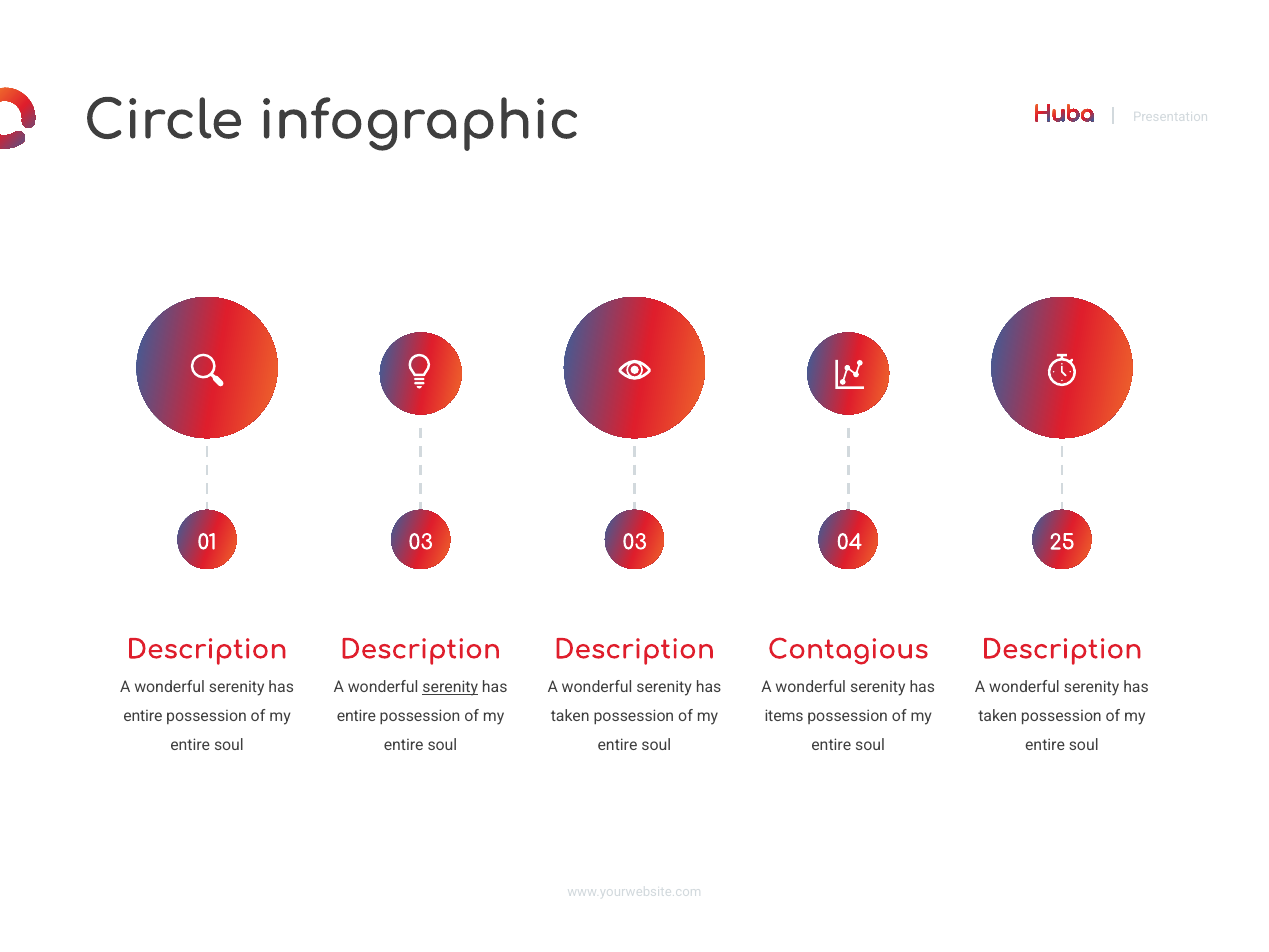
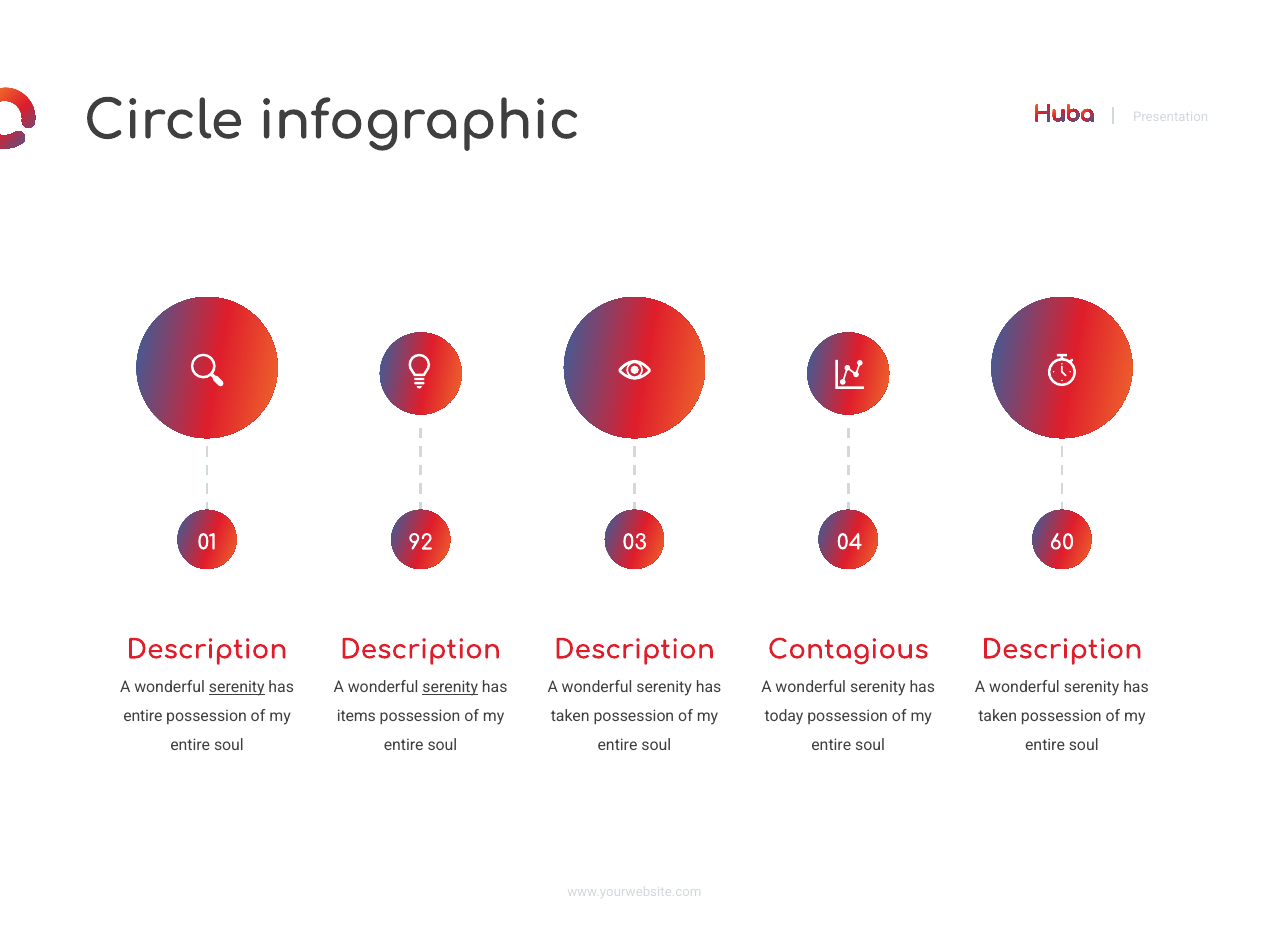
01 03: 03 -> 92
25: 25 -> 60
serenity at (237, 688) underline: none -> present
entire at (356, 716): entire -> items
items: items -> today
